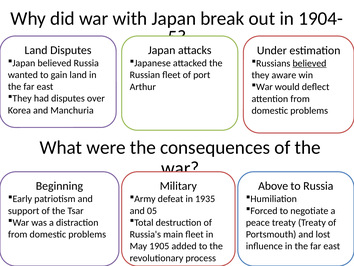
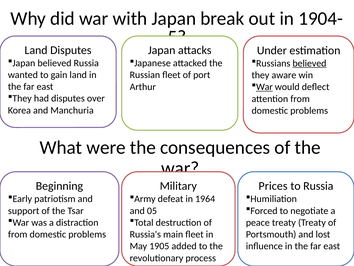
War at (264, 87) underline: none -> present
Above: Above -> Prices
1935: 1935 -> 1964
